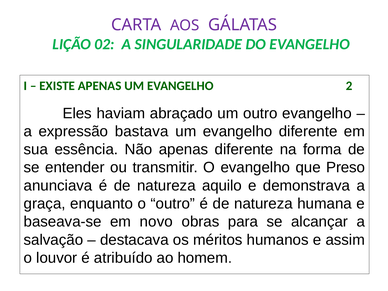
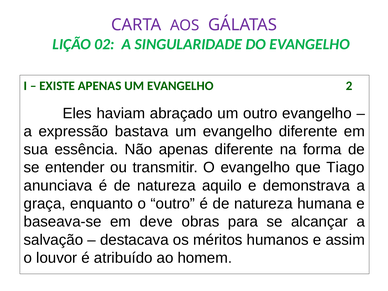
Preso: Preso -> Tiago
novo: novo -> deve
